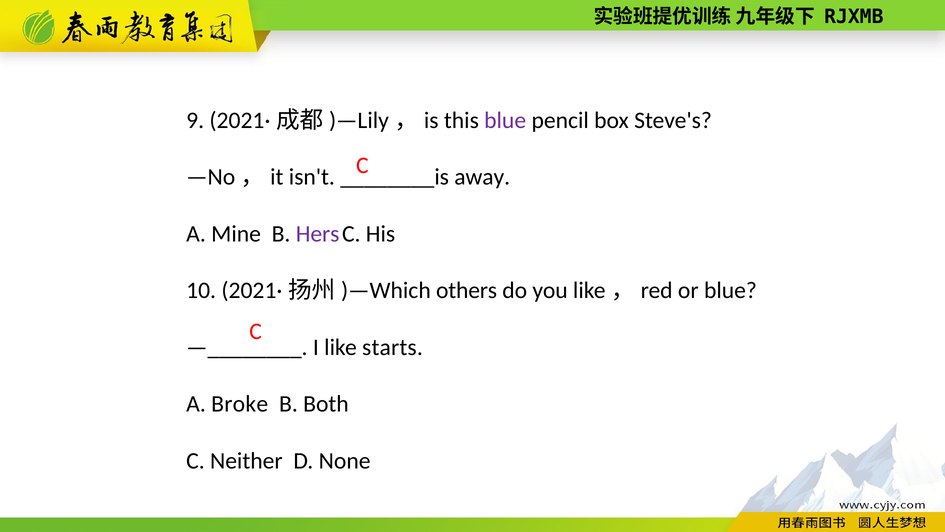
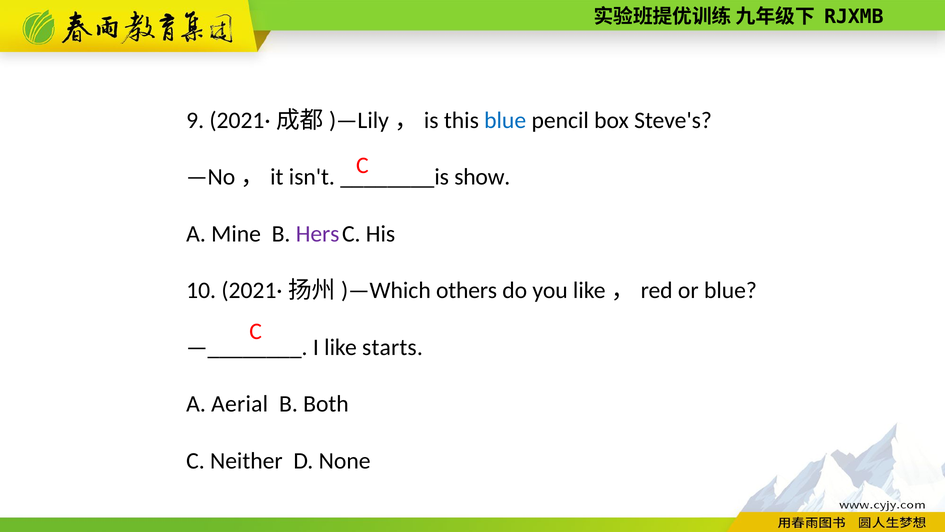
blue at (505, 120) colour: purple -> blue
away: away -> show
Broke: Broke -> Aerial
